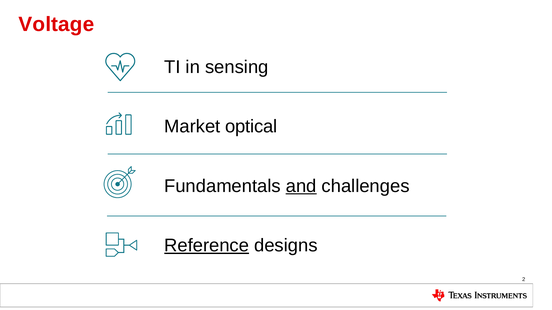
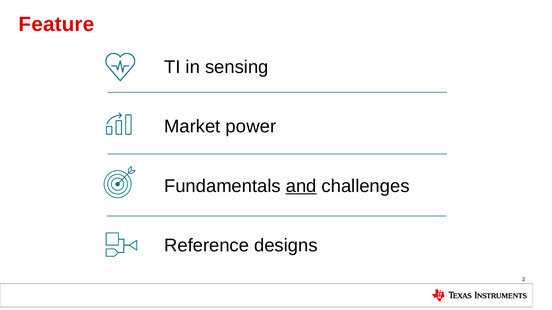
Voltage: Voltage -> Feature
optical: optical -> power
Reference underline: present -> none
